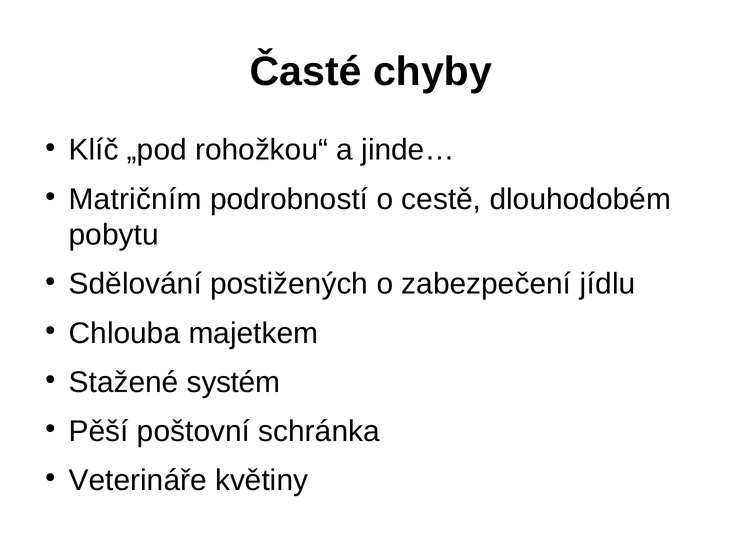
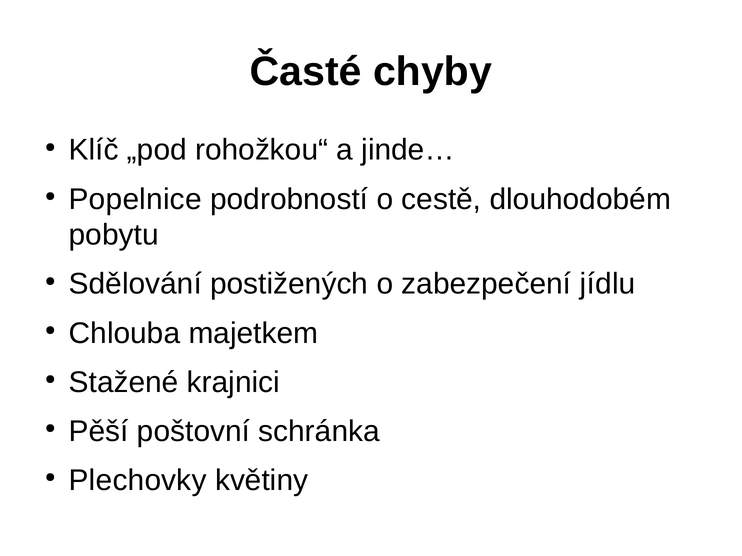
Matričním: Matričním -> Popelnice
systém: systém -> krajnici
Veterináře: Veterináře -> Plechovky
